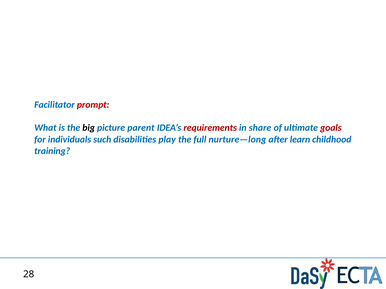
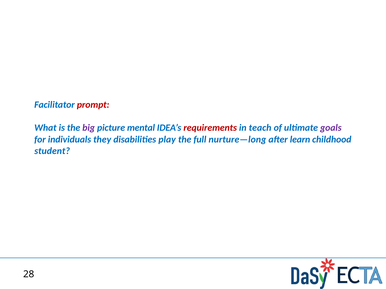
big colour: black -> purple
parent: parent -> mental
share: share -> teach
goals colour: red -> purple
such: such -> they
training: training -> student
